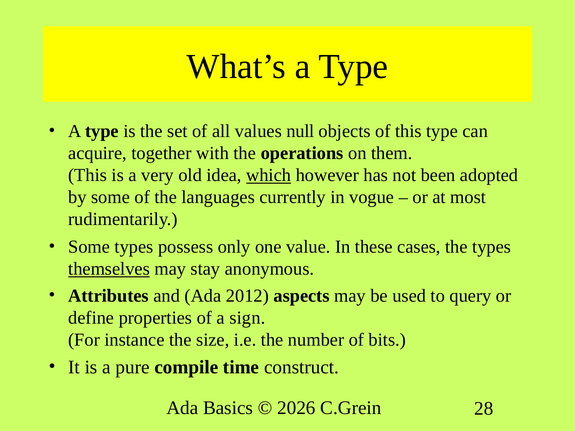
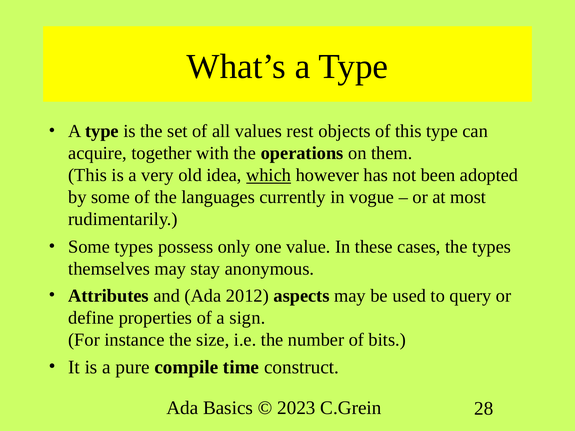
null: null -> rest
themselves underline: present -> none
2026: 2026 -> 2023
